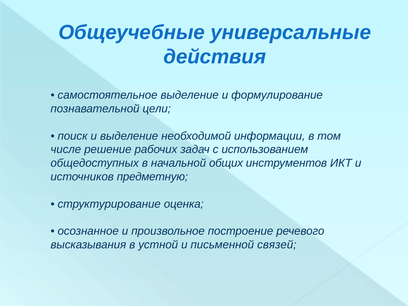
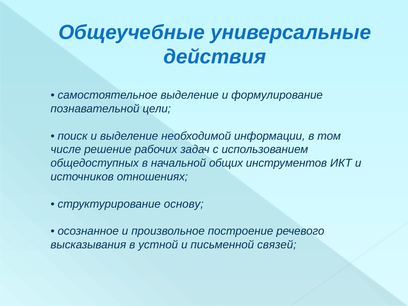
предметную: предметную -> отношениях
оценка: оценка -> основу
